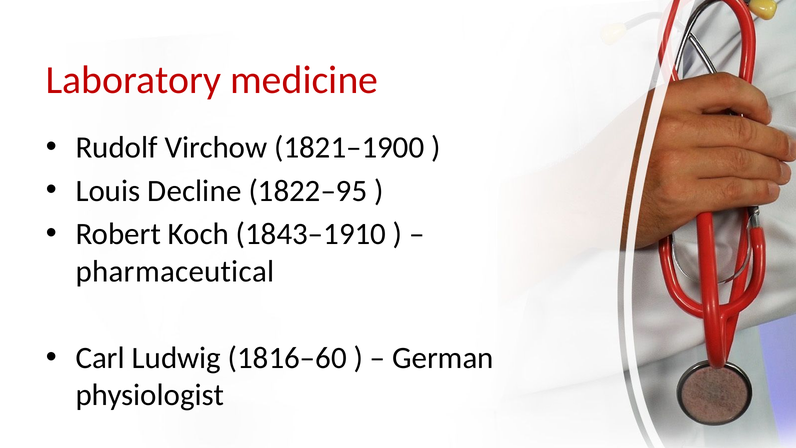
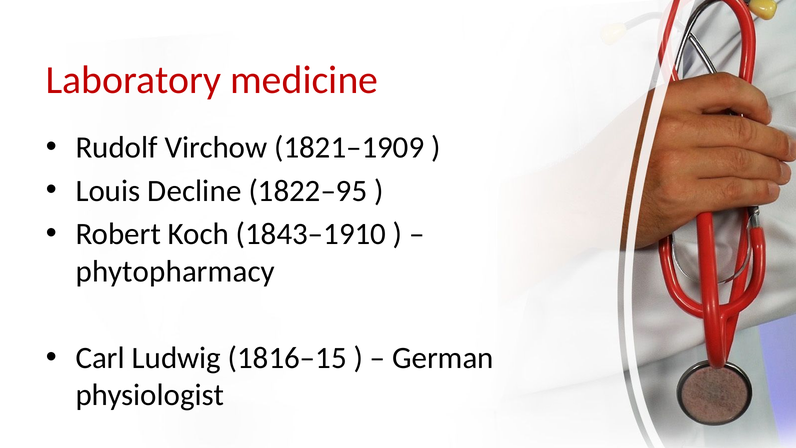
1821–1900: 1821–1900 -> 1821–1909
pharmaceutical: pharmaceutical -> phytopharmacy
1816–60: 1816–60 -> 1816–15
